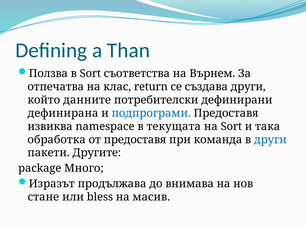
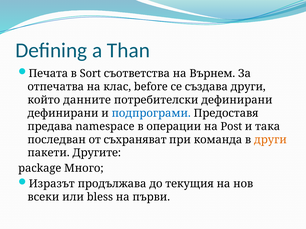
Ползва: Ползва -> Печата
return: return -> before
дефинирана at (63, 113): дефинирана -> дефинирани
извиква: извиква -> предава
текущата: текущата -> операции
на Sort: Sort -> Post
обработка: обработка -> последван
от предоставя: предоставя -> съхраняват
други at (270, 140) colour: blue -> orange
внимава: внимава -> текущия
стане: стане -> всеки
масив: масив -> първи
